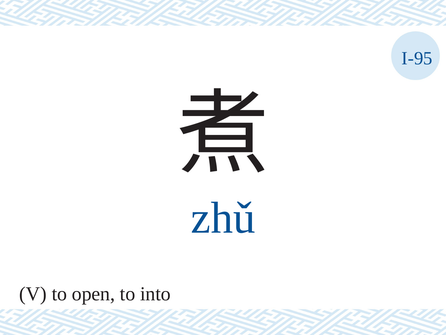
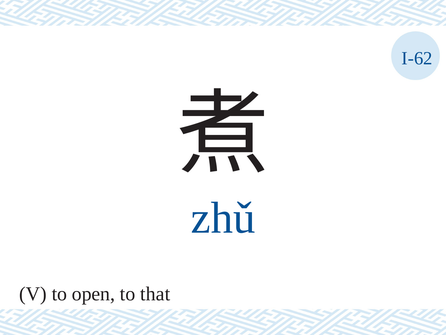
I-95: I-95 -> I-62
into: into -> that
